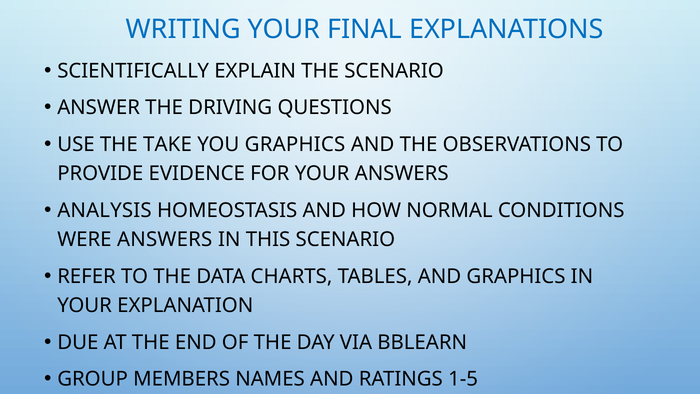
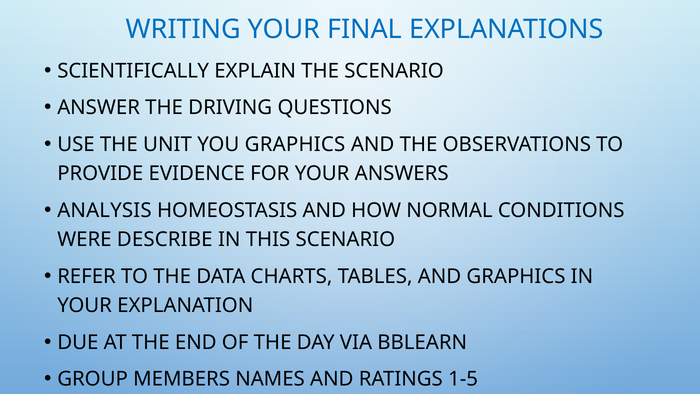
TAKE: TAKE -> UNIT
WERE ANSWERS: ANSWERS -> DESCRIBE
